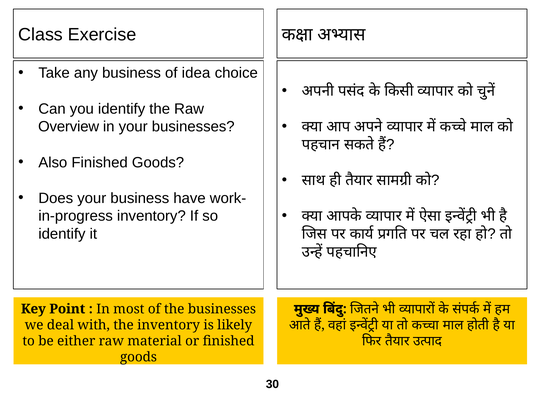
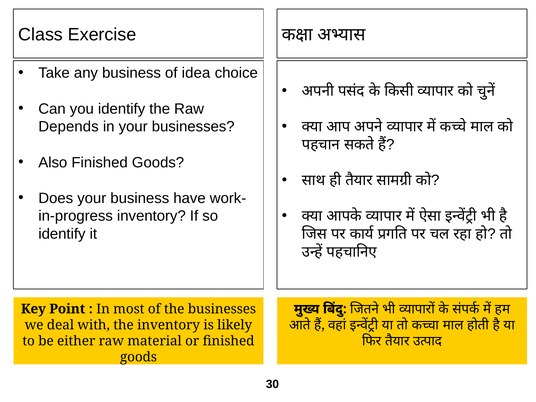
Overview: Overview -> Depends
